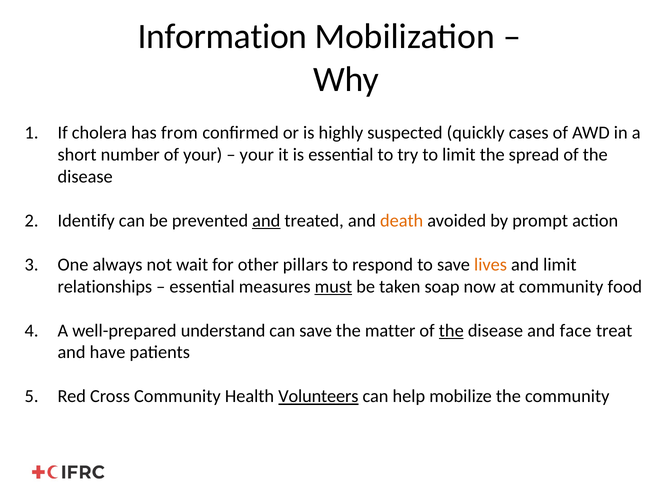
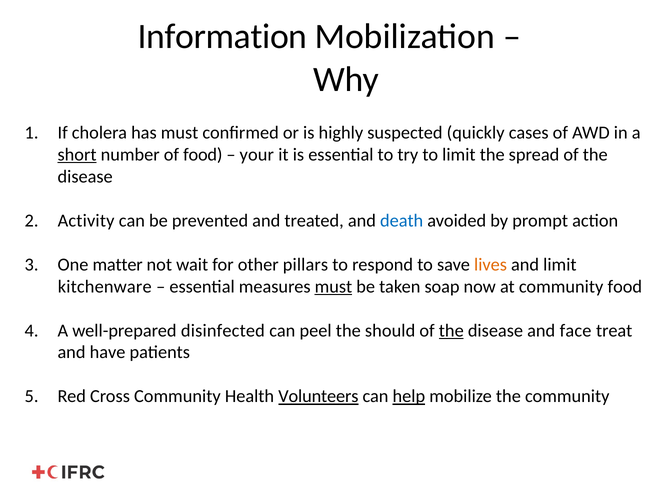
has from: from -> must
short underline: none -> present
of your: your -> food
Identify: Identify -> Activity
and at (266, 221) underline: present -> none
death colour: orange -> blue
always: always -> matter
relationships: relationships -> kitchenware
understand: understand -> disinfected
can save: save -> peel
matter: matter -> should
help underline: none -> present
